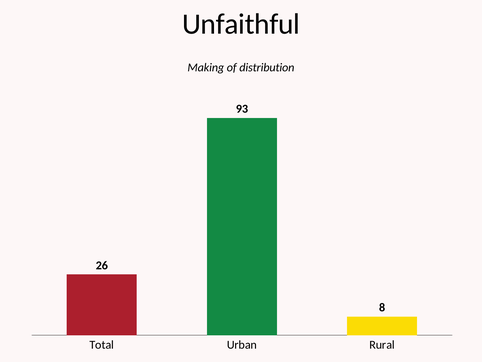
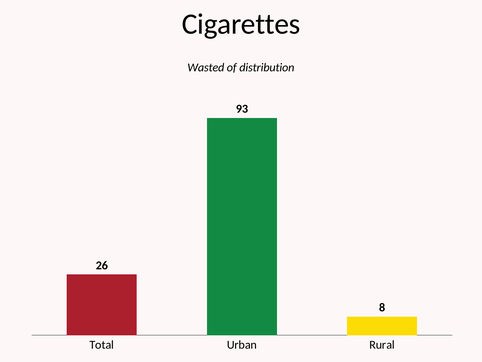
Unfaithful: Unfaithful -> Cigarettes
Making: Making -> Wasted
